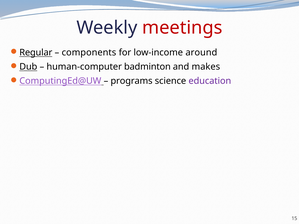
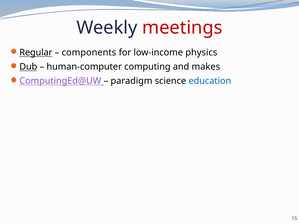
around: around -> physics
badminton: badminton -> computing
programs: programs -> paradigm
education colour: purple -> blue
